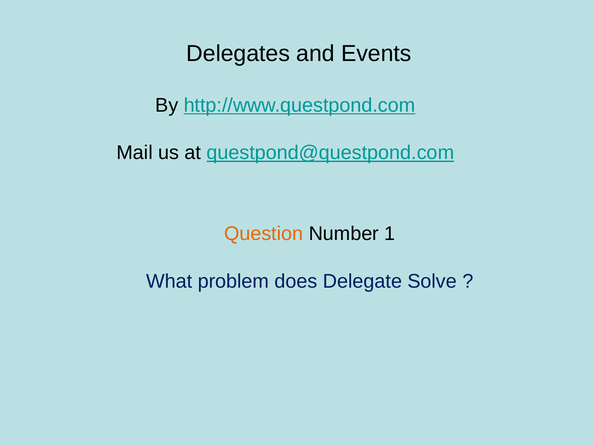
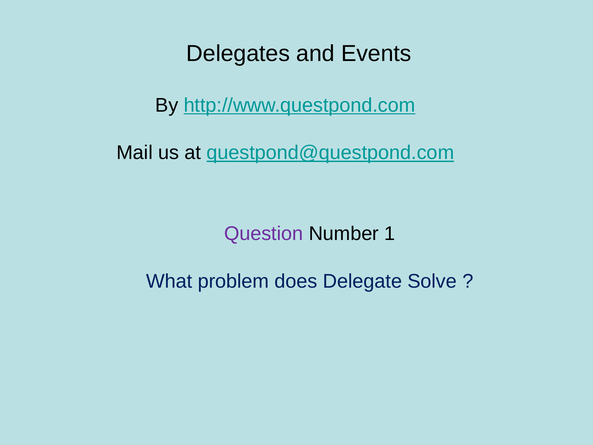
Question colour: orange -> purple
